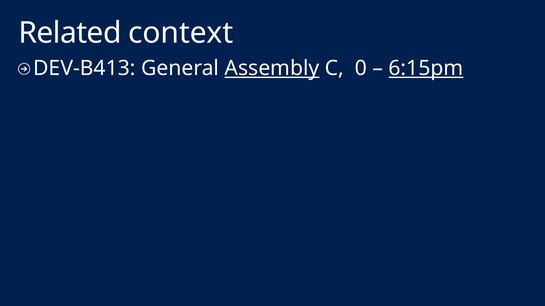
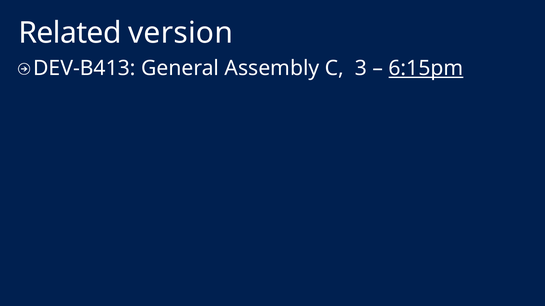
context: context -> version
Assembly underline: present -> none
0: 0 -> 3
